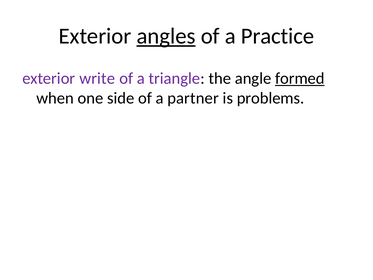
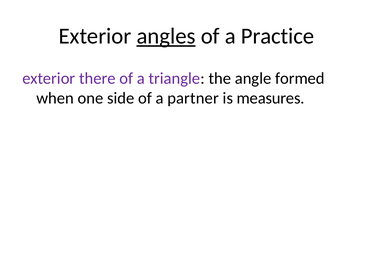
write: write -> there
formed underline: present -> none
problems: problems -> measures
